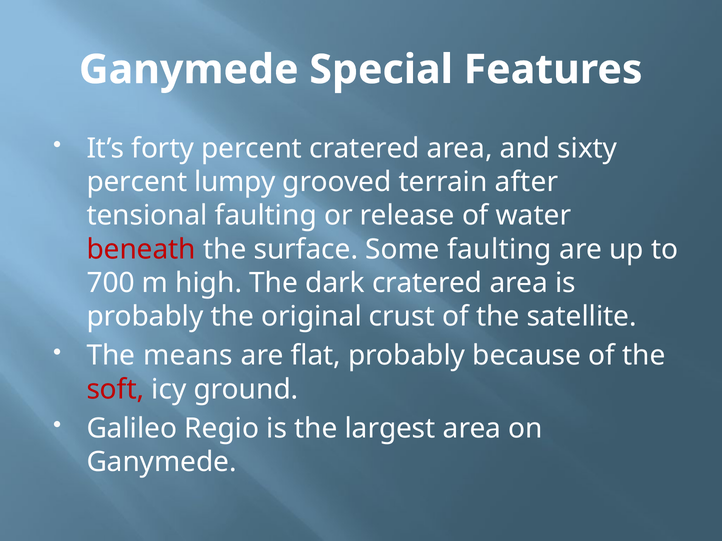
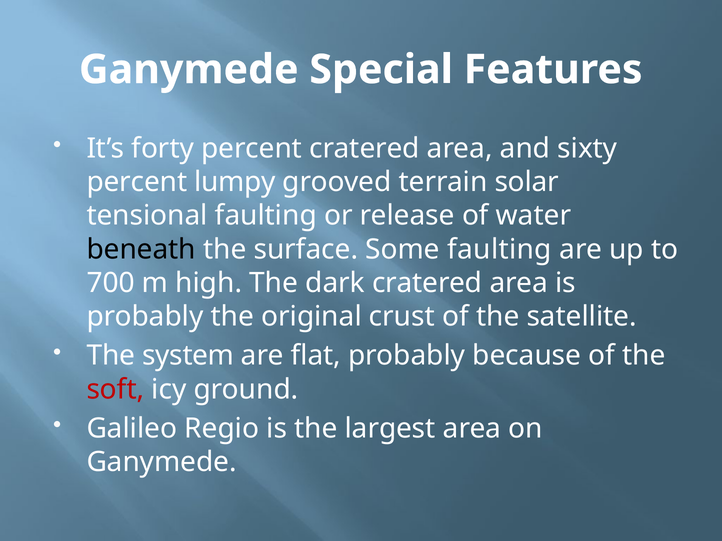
after: after -> solar
beneath colour: red -> black
means: means -> system
